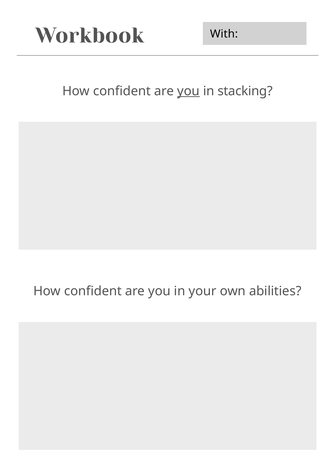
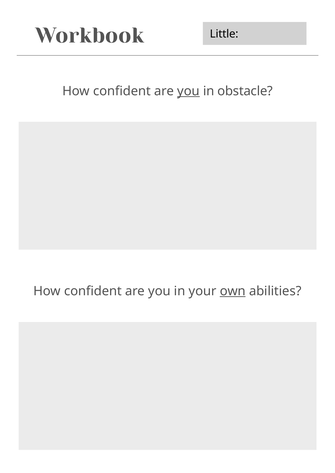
With: With -> Little
stacking: stacking -> obstacle
own underline: none -> present
